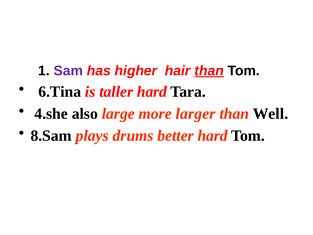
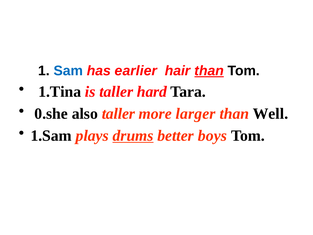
Sam colour: purple -> blue
higher: higher -> earlier
6.Tina: 6.Tina -> 1.Tina
4.she: 4.she -> 0.she
also large: large -> taller
8.Sam: 8.Sam -> 1.Sam
drums underline: none -> present
better hard: hard -> boys
